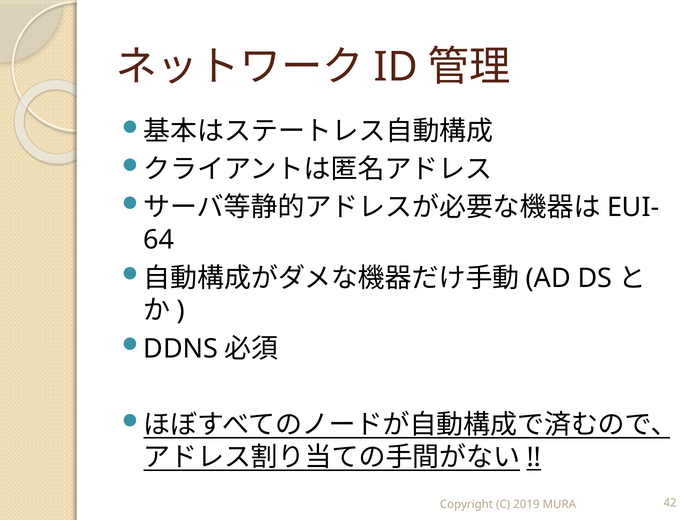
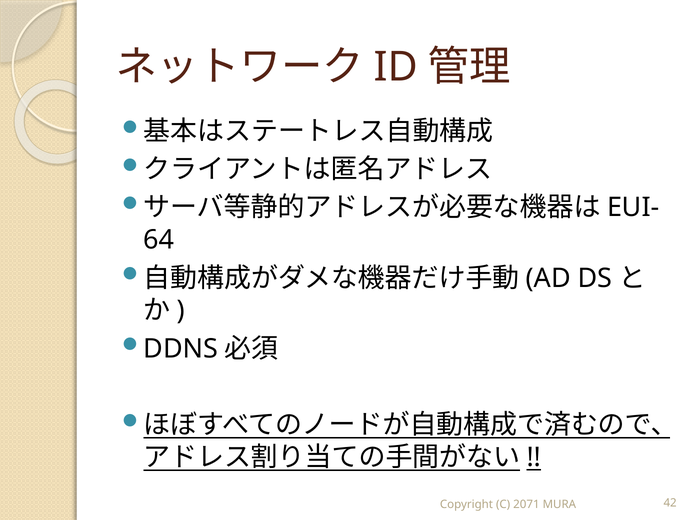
2019: 2019 -> 2071
